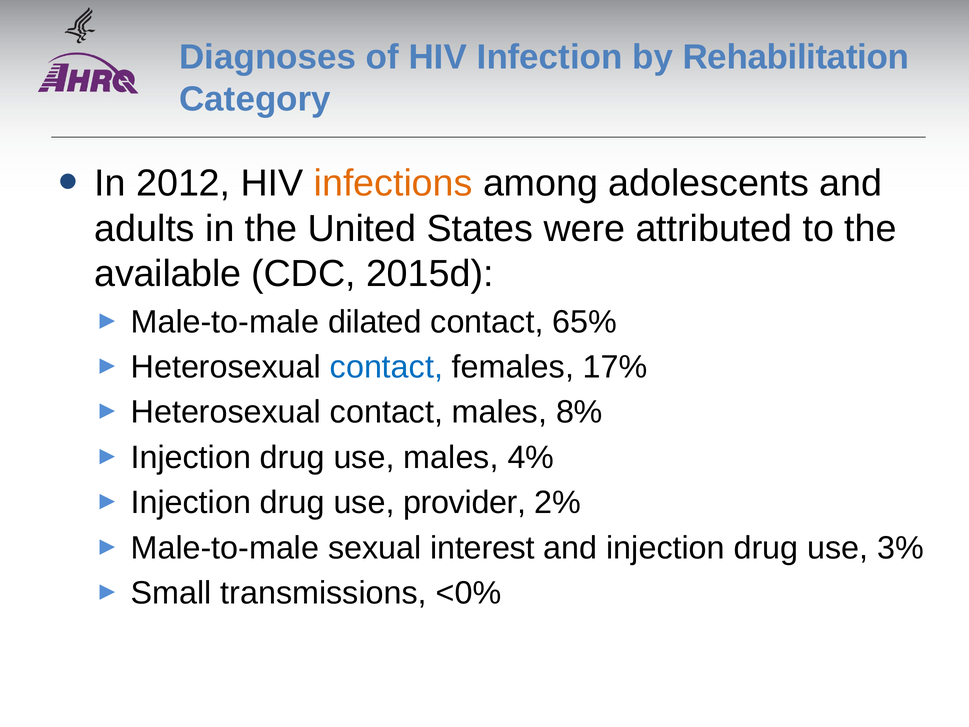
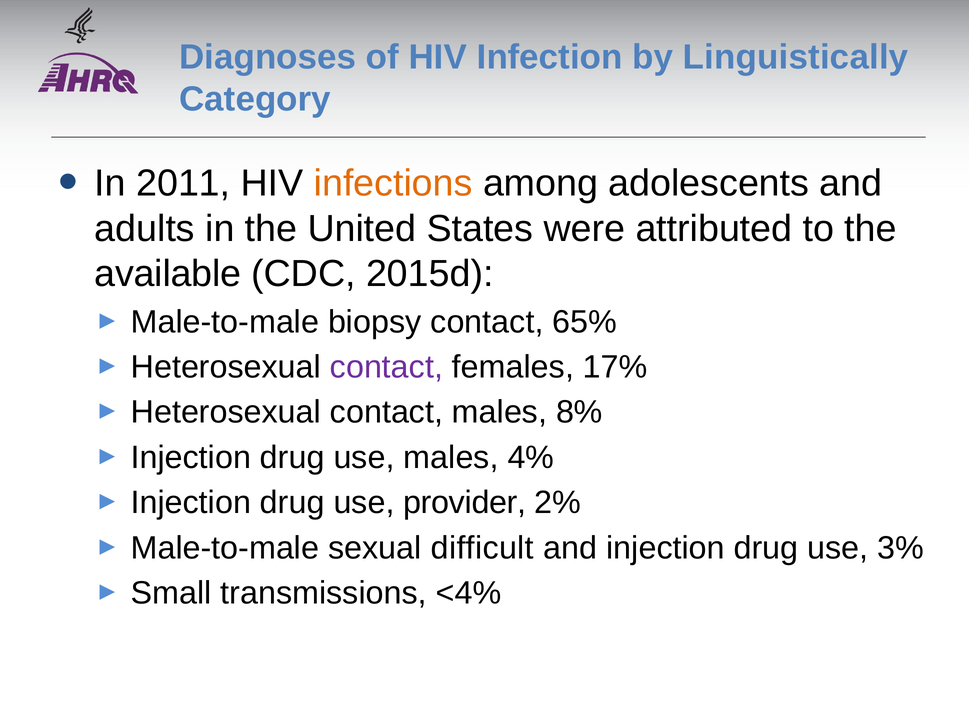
Rehabilitation: Rehabilitation -> Linguistically
2012: 2012 -> 2011
dilated: dilated -> biopsy
contact at (386, 367) colour: blue -> purple
interest: interest -> difficult
<0%: <0% -> <4%
